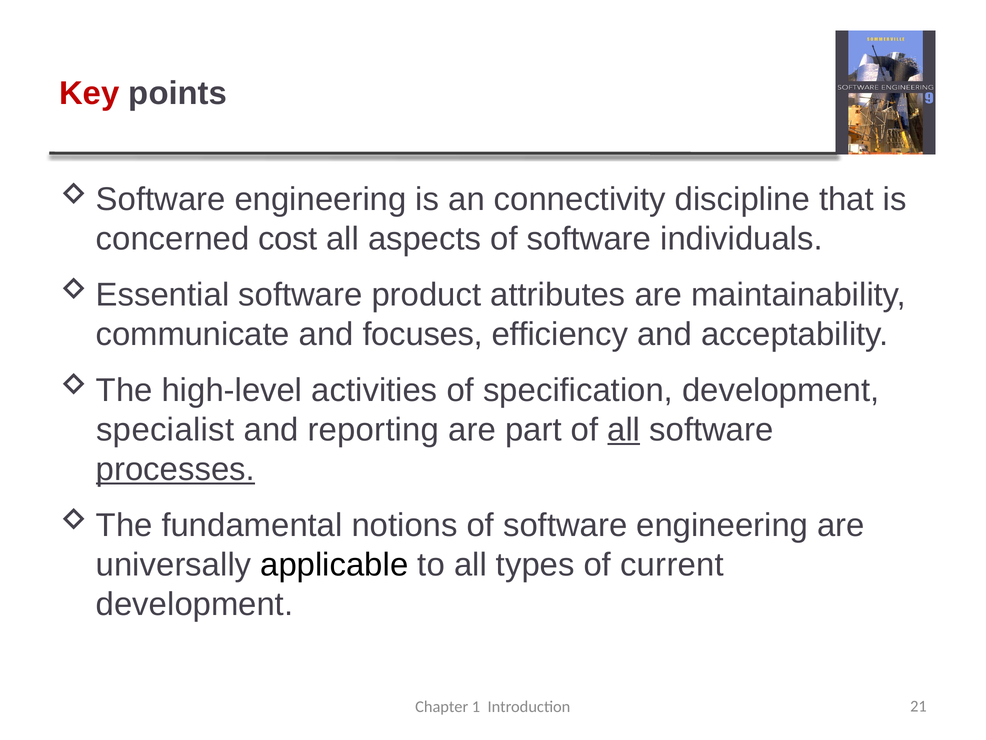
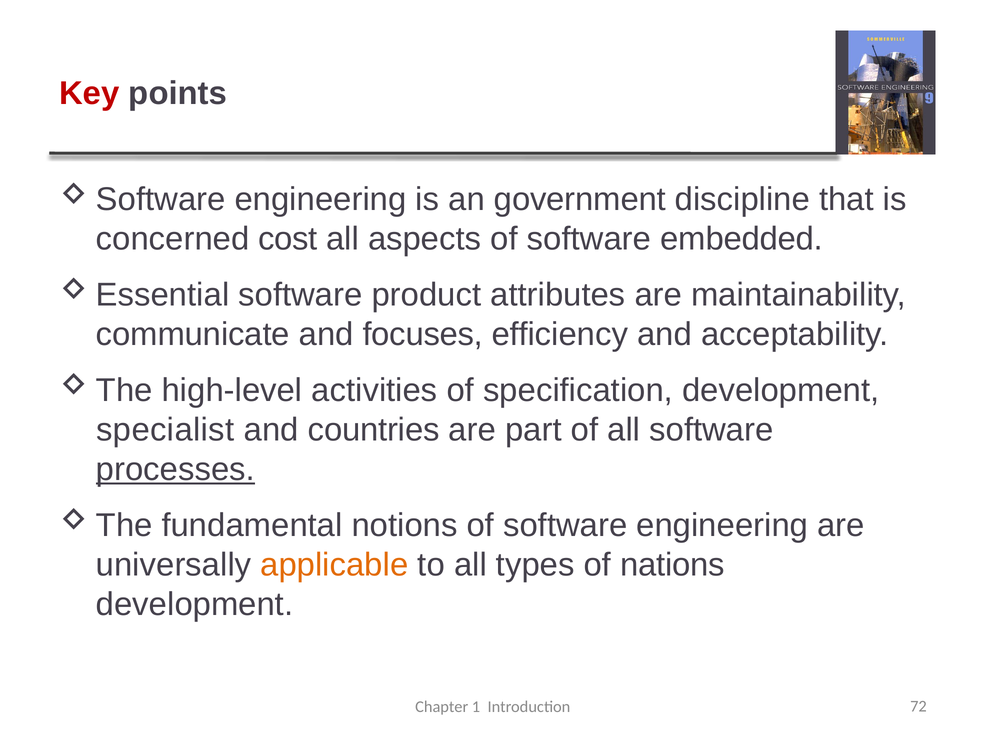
connectivity: connectivity -> government
individuals: individuals -> embedded
reporting: reporting -> countries
all at (624, 430) underline: present -> none
applicable colour: black -> orange
current: current -> nations
21: 21 -> 72
